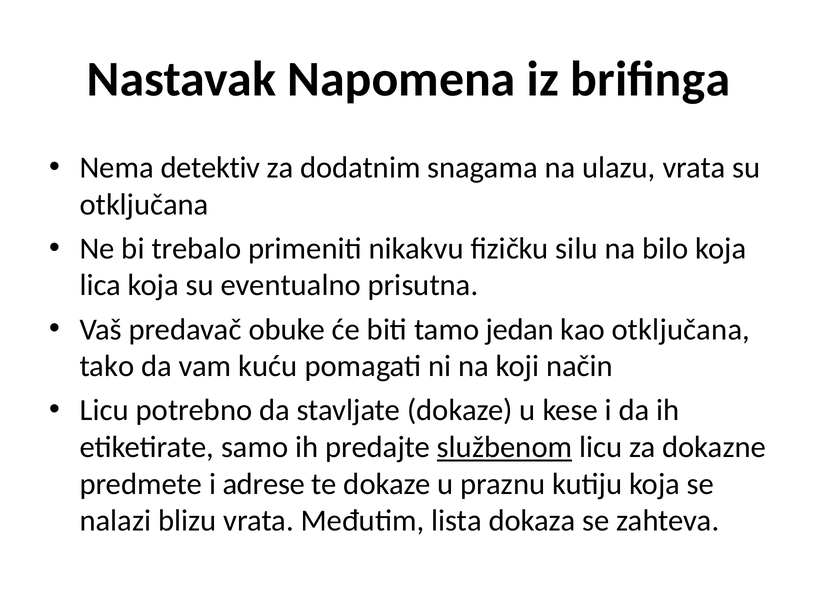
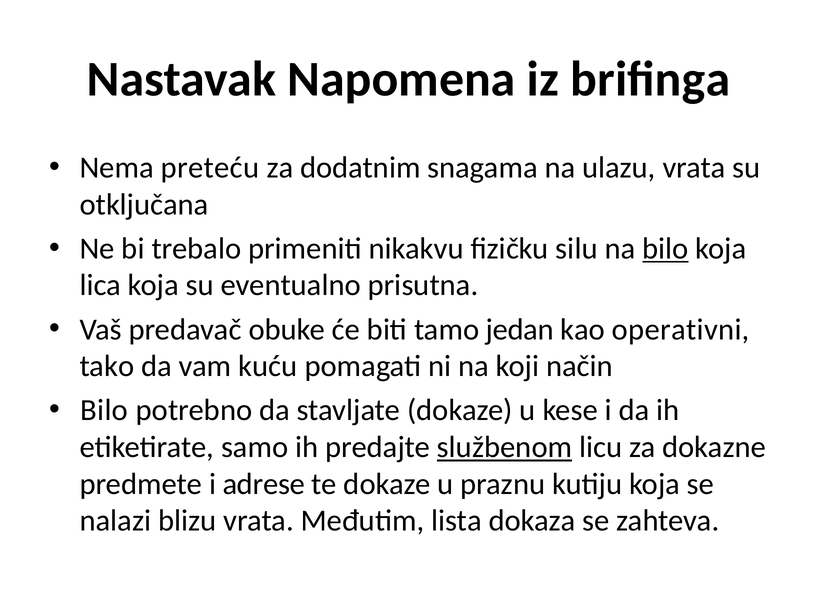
detektiv: detektiv -> preteću
bilo at (665, 248) underline: none -> present
kao otključana: otključana -> operativni
Licu at (104, 410): Licu -> Bilo
